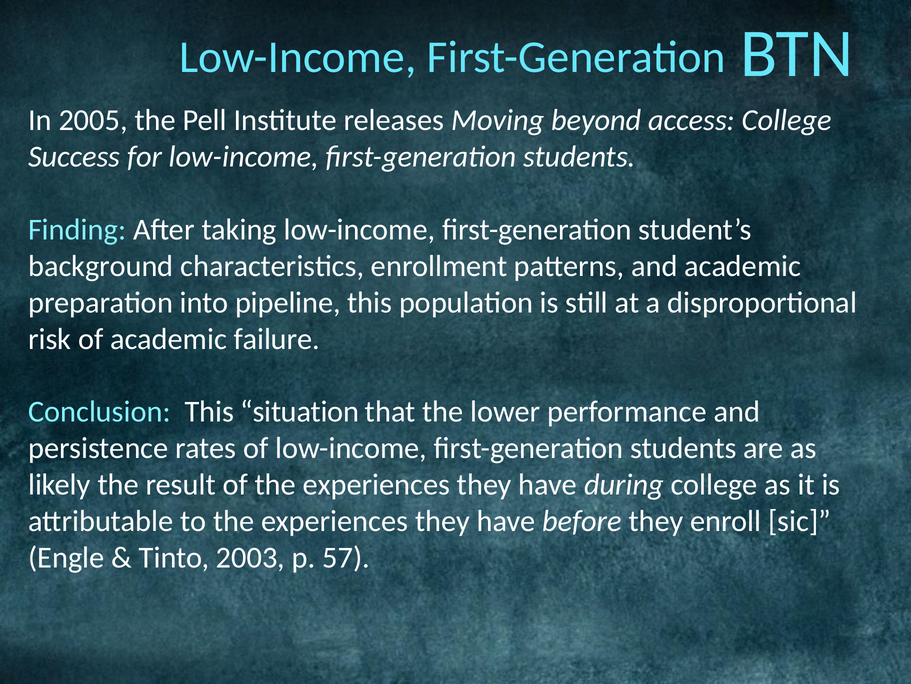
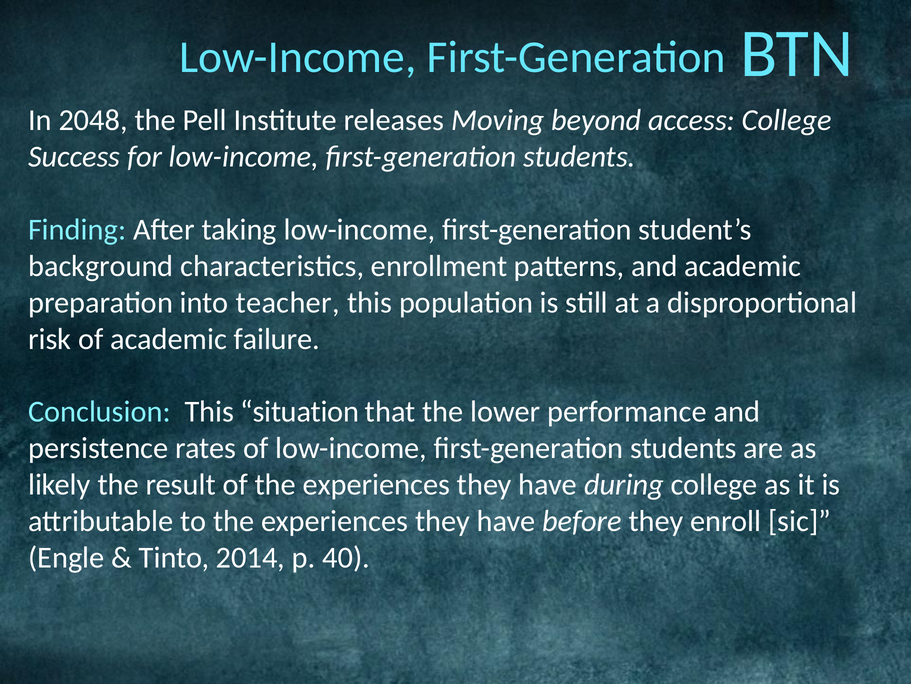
2005: 2005 -> 2048
pipeline: pipeline -> teacher
2003: 2003 -> 2014
57: 57 -> 40
